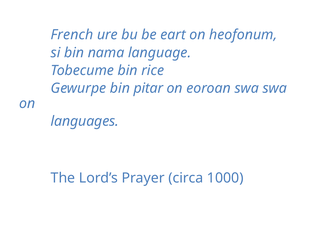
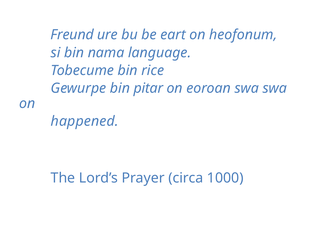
French: French -> Freund
languages: languages -> happened
